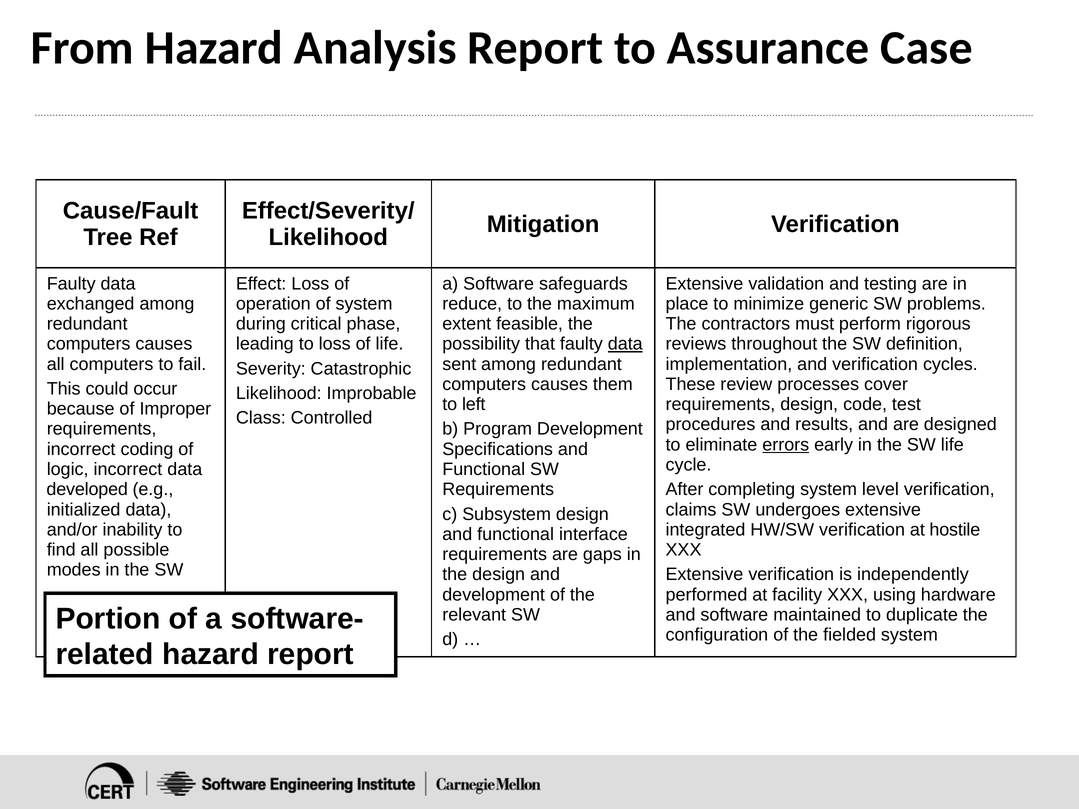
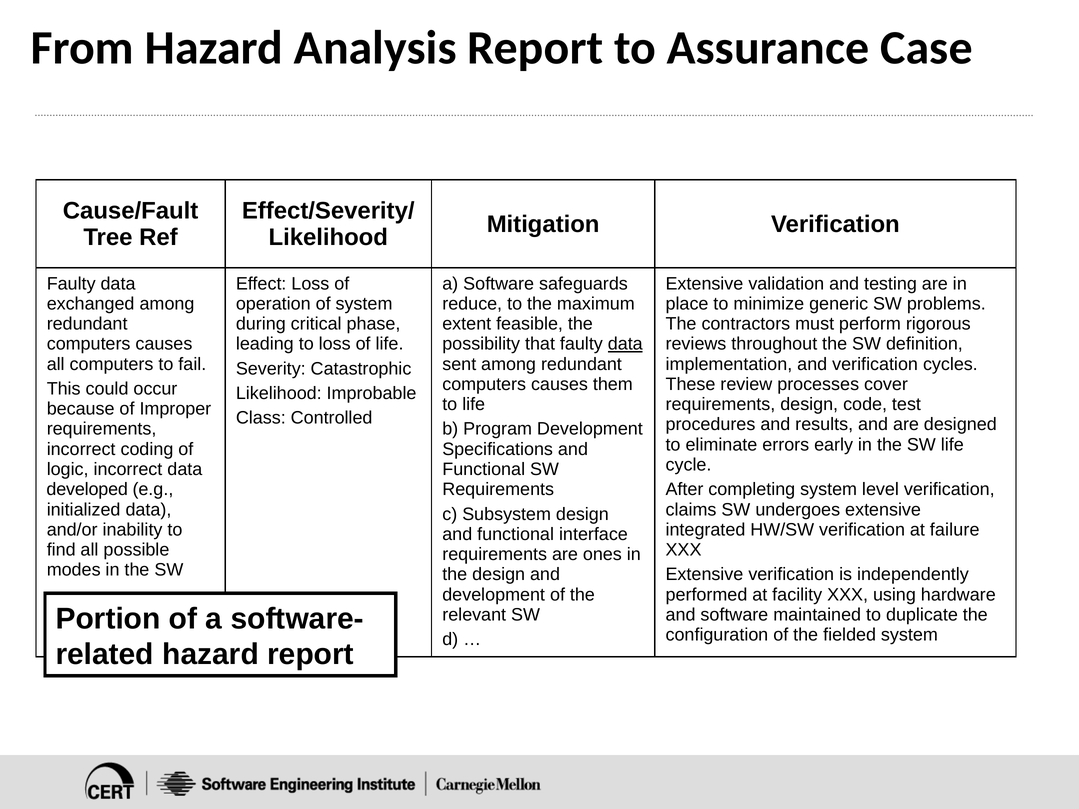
to left: left -> life
errors underline: present -> none
hostile: hostile -> failure
gaps: gaps -> ones
